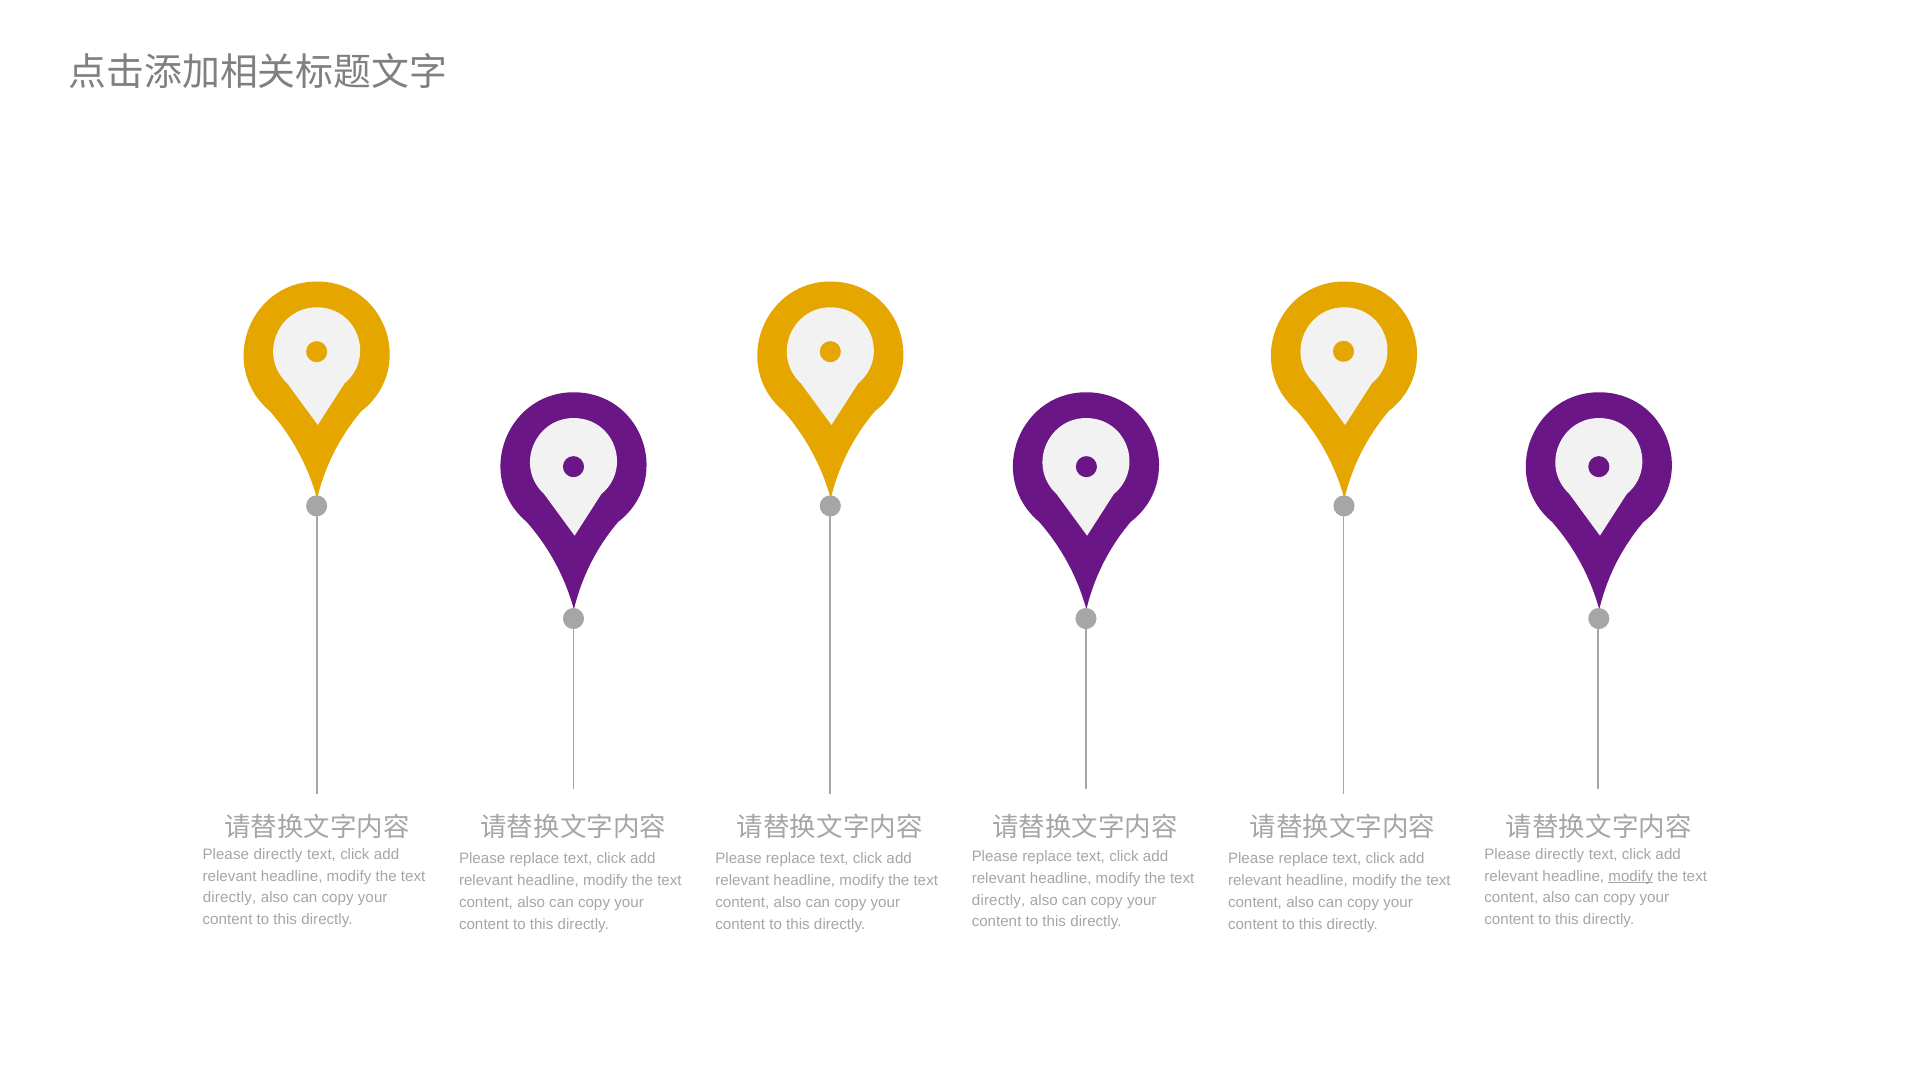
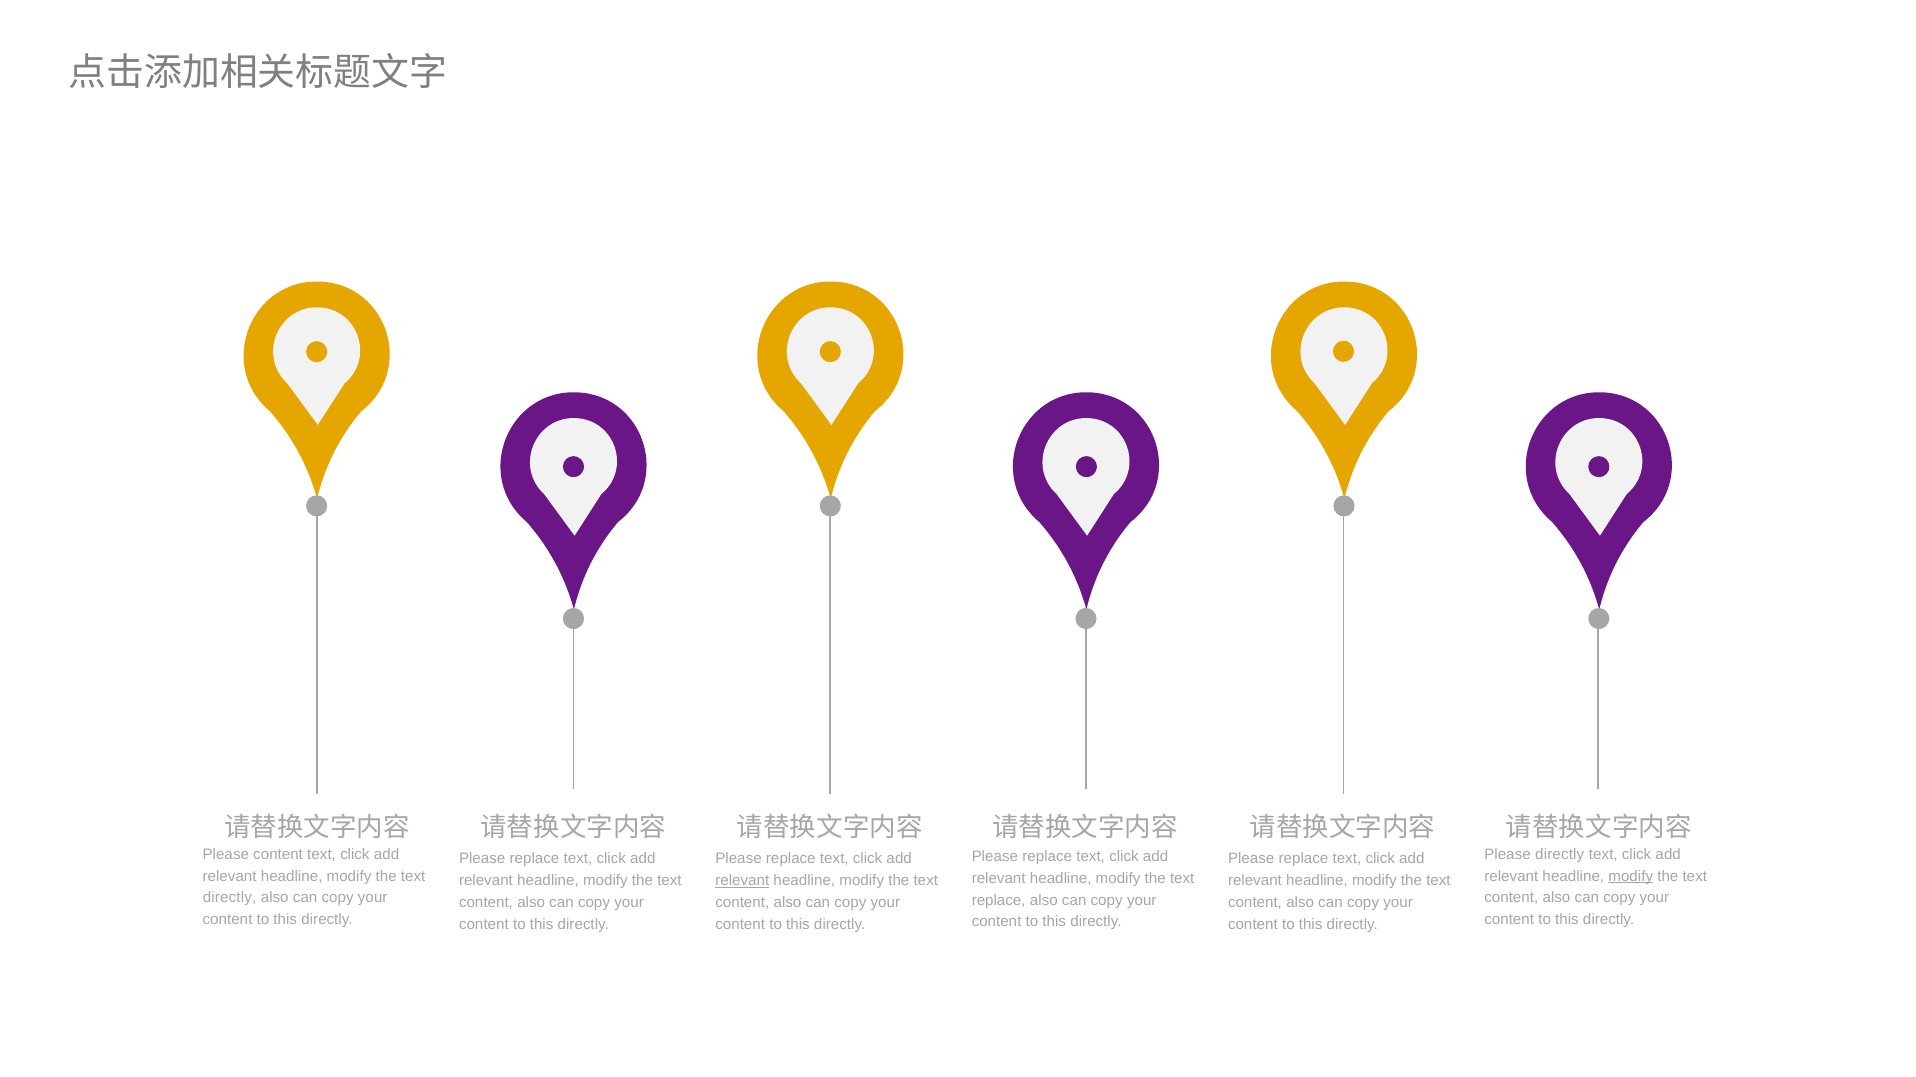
directly at (278, 855): directly -> content
relevant at (742, 881) underline: none -> present
directly at (999, 901): directly -> replace
